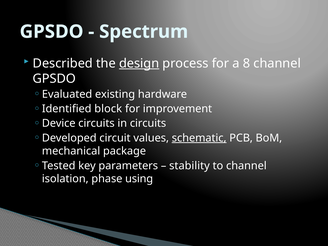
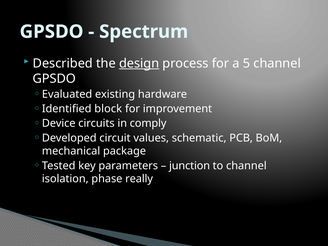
8: 8 -> 5
in circuits: circuits -> comply
schematic underline: present -> none
stability: stability -> junction
using: using -> really
